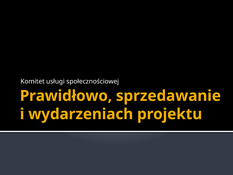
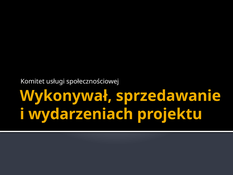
Prawidłowo: Prawidłowo -> Wykonywał
